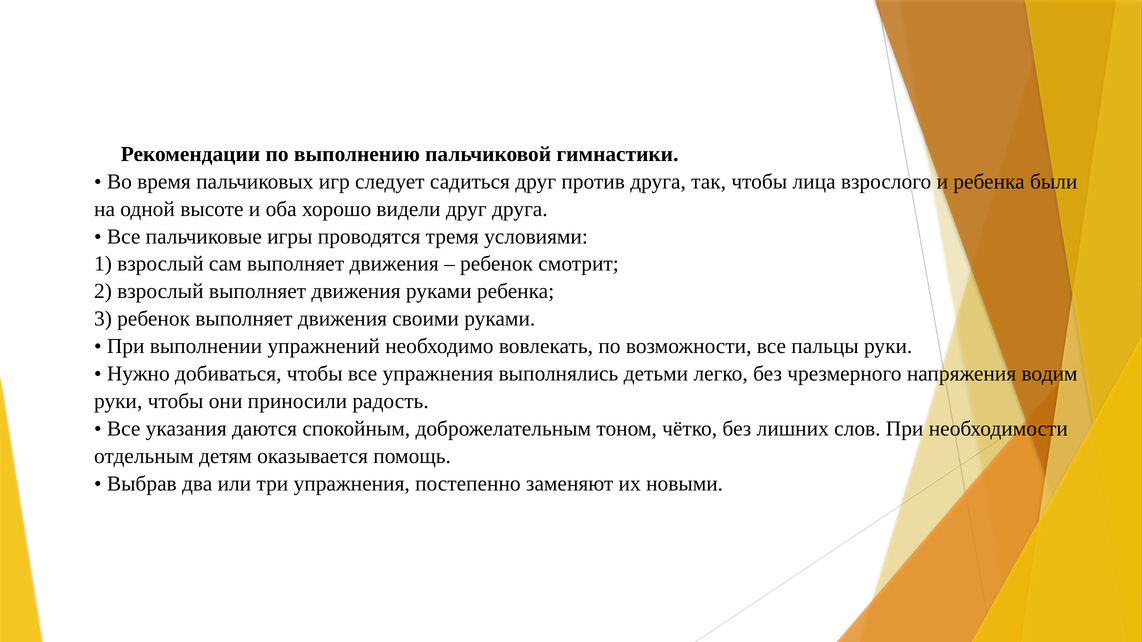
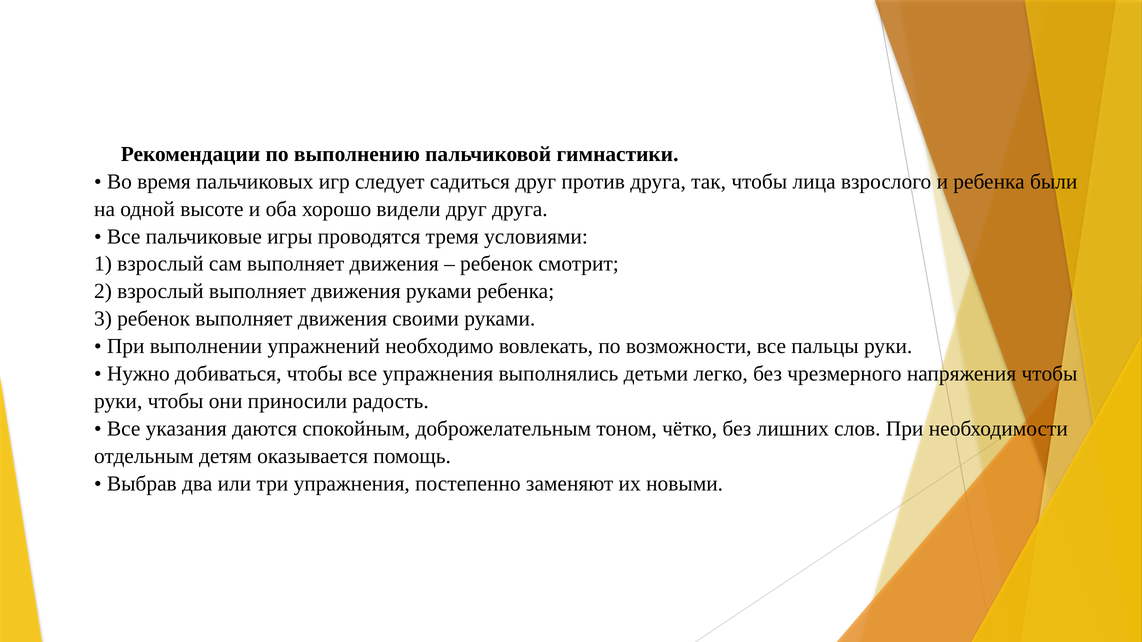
напряжения водим: водим -> чтобы
